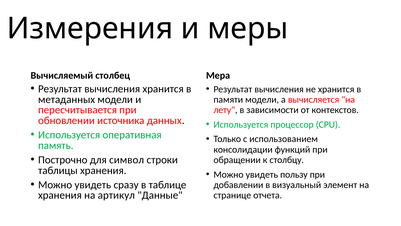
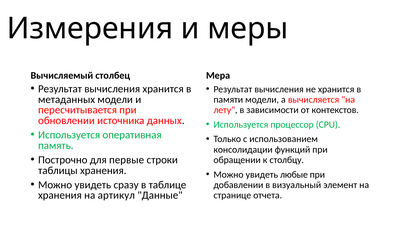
символ: символ -> первые
пользу: пользу -> любые
